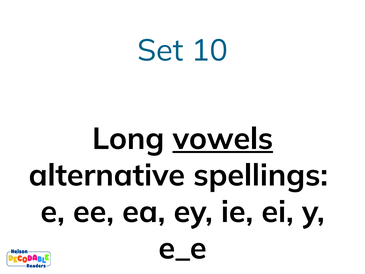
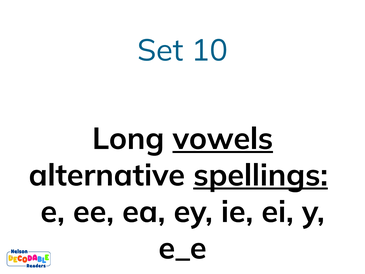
spellings underline: none -> present
